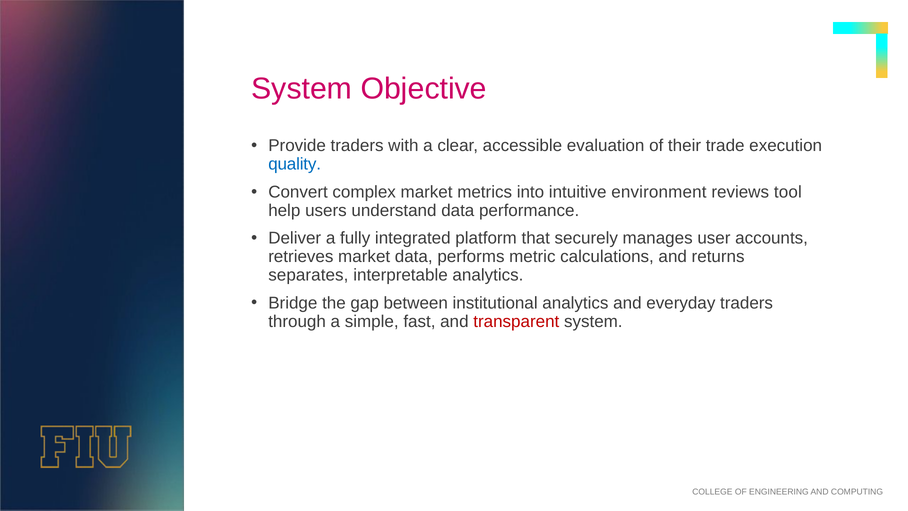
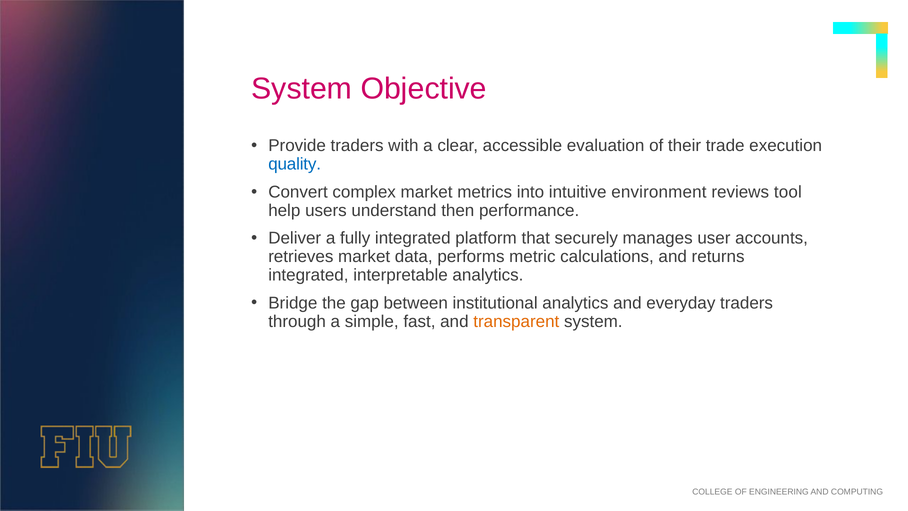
understand data: data -> then
separates at (308, 275): separates -> integrated
transparent colour: red -> orange
